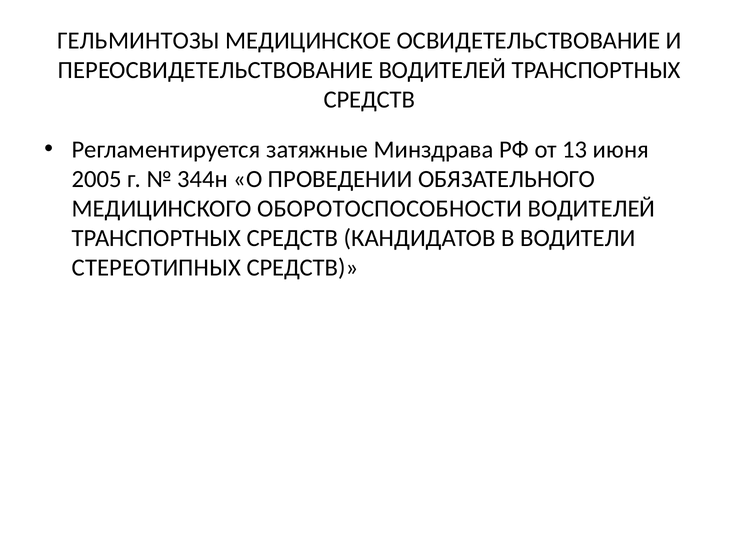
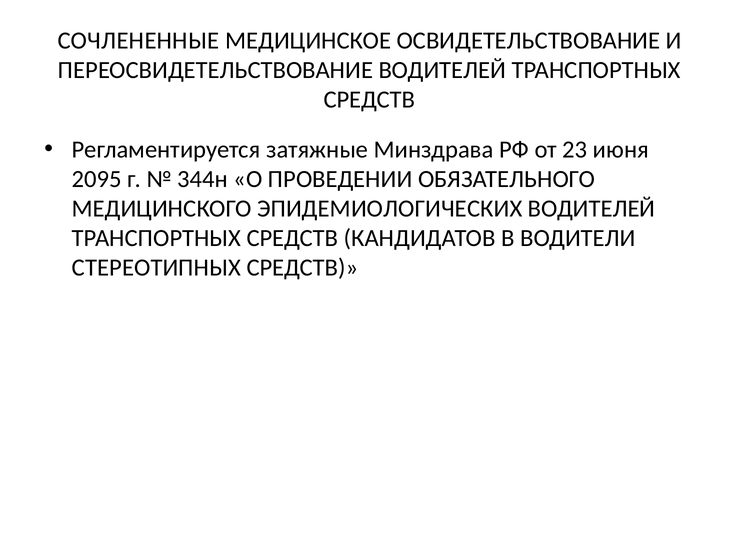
ГЕЛЬМИНТОЗЫ: ГЕЛЬМИНТОЗЫ -> СОЧЛЕНЕННЫЕ
13: 13 -> 23
2005: 2005 -> 2095
ОБОРОТОСПОСОБНОСТИ: ОБОРОТОСПОСОБНОСТИ -> ЭПИДЕМИОЛОГИЧЕСКИХ
